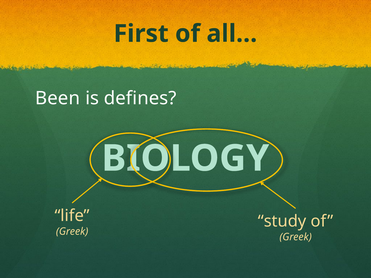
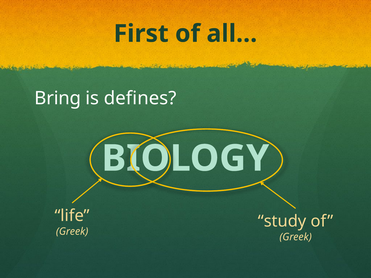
Been: Been -> Bring
